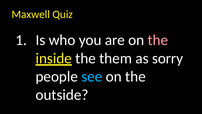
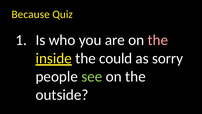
Maxwell: Maxwell -> Because
them: them -> could
see colour: light blue -> light green
